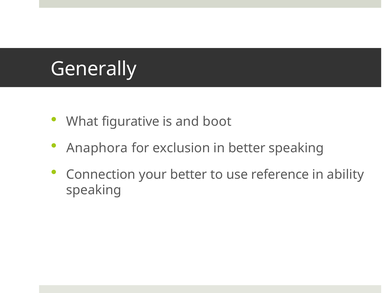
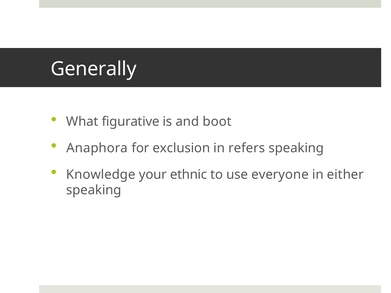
in better: better -> refers
Connection: Connection -> Knowledge
your better: better -> ethnic
reference: reference -> everyone
ability: ability -> either
